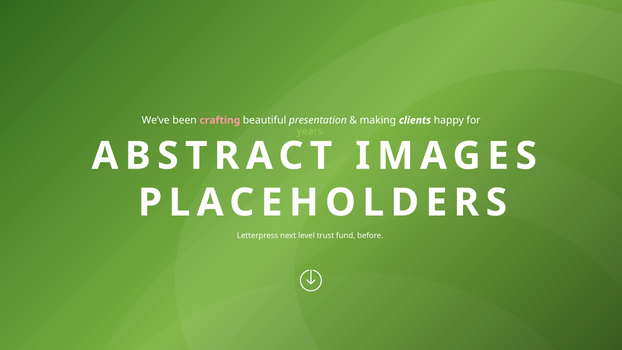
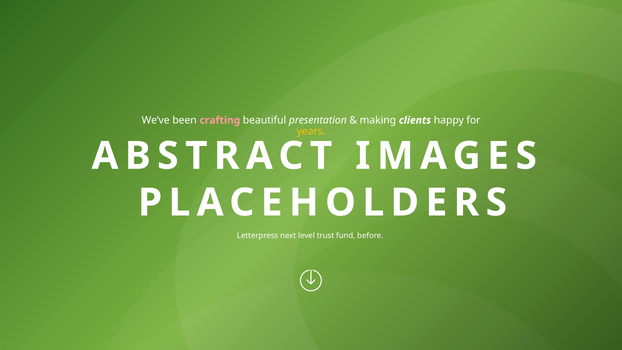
years colour: light green -> yellow
